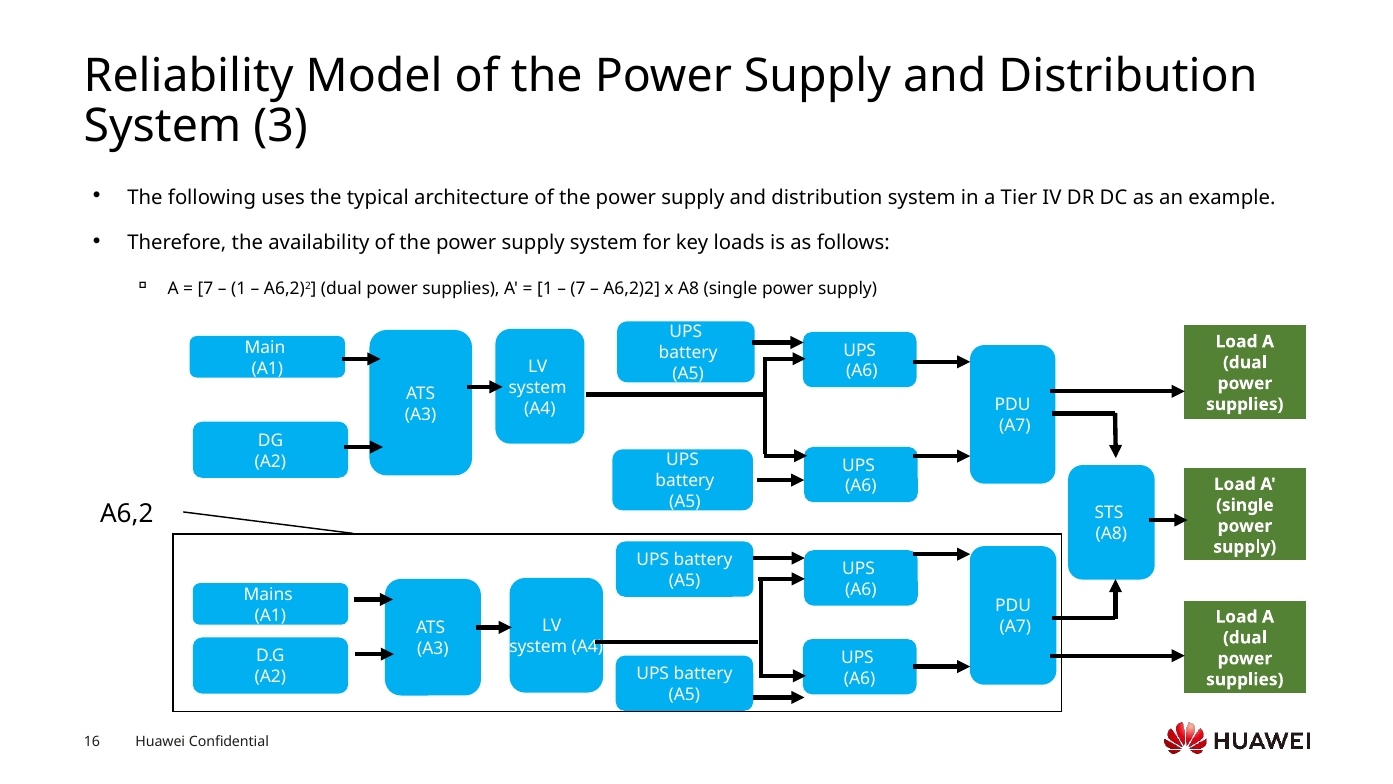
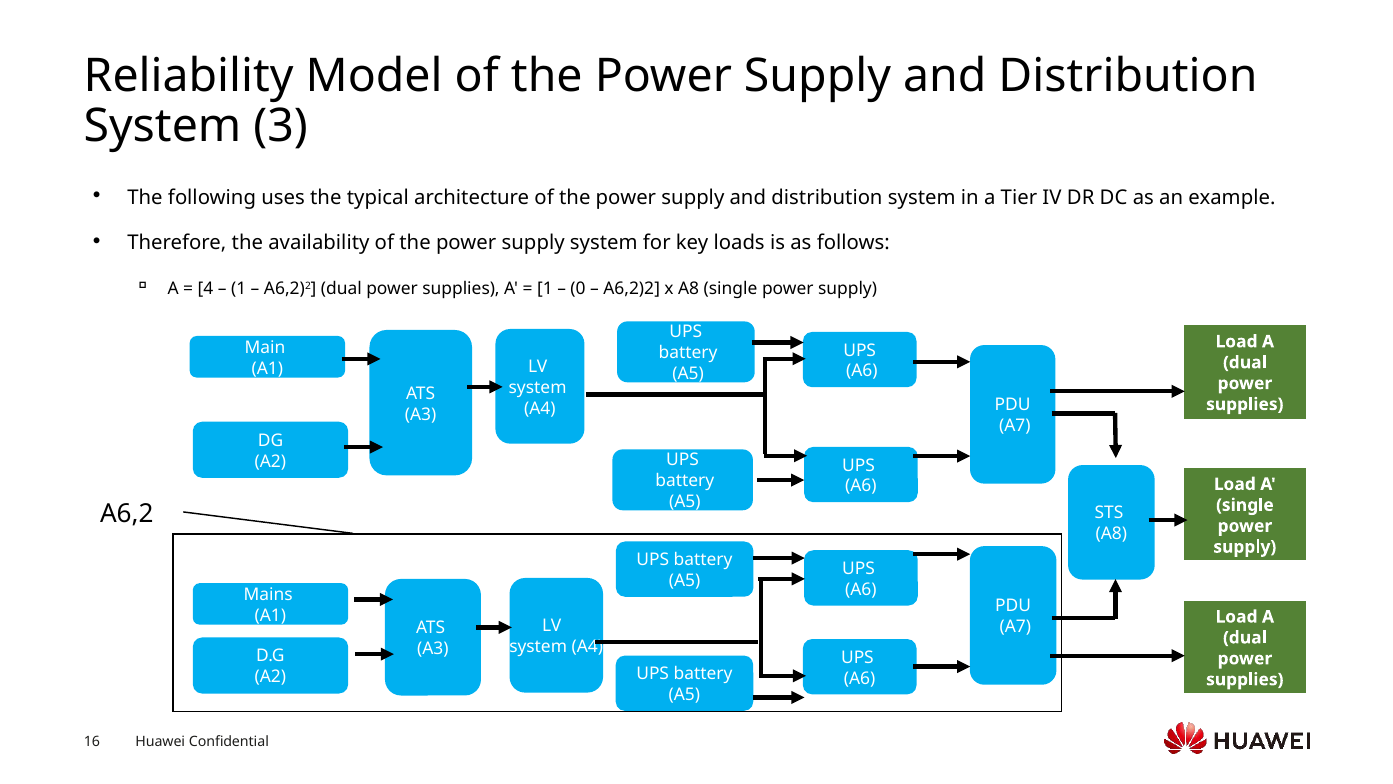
7 at (206, 289): 7 -> 4
7 at (578, 289): 7 -> 0
